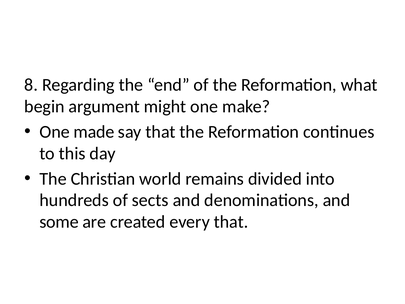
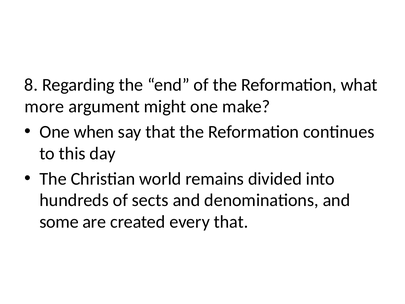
begin: begin -> more
made: made -> when
